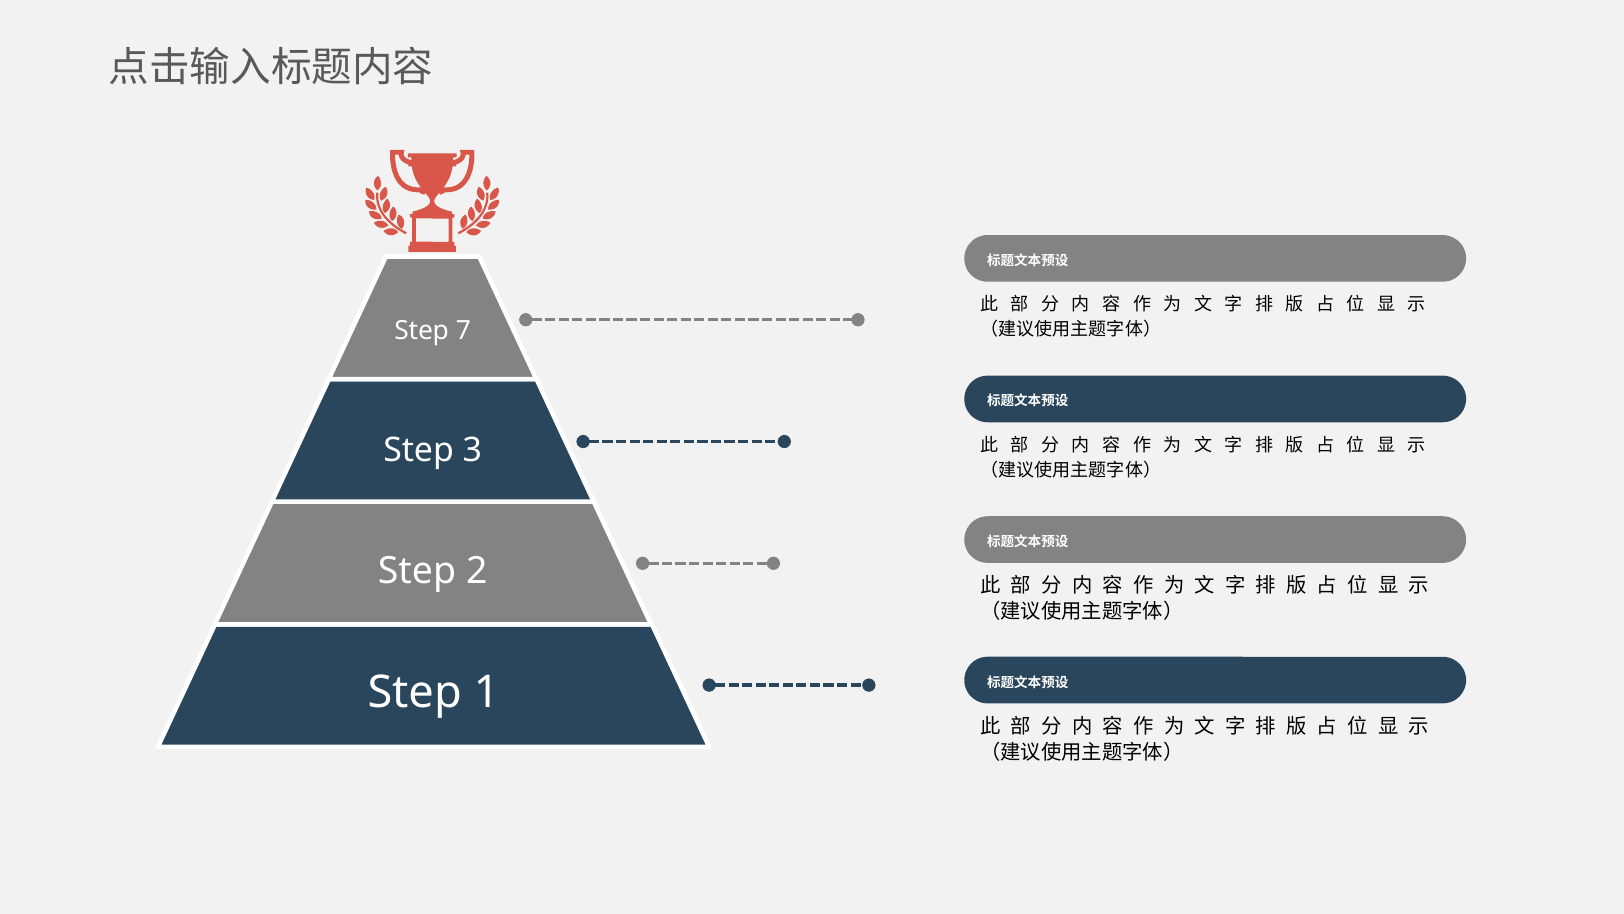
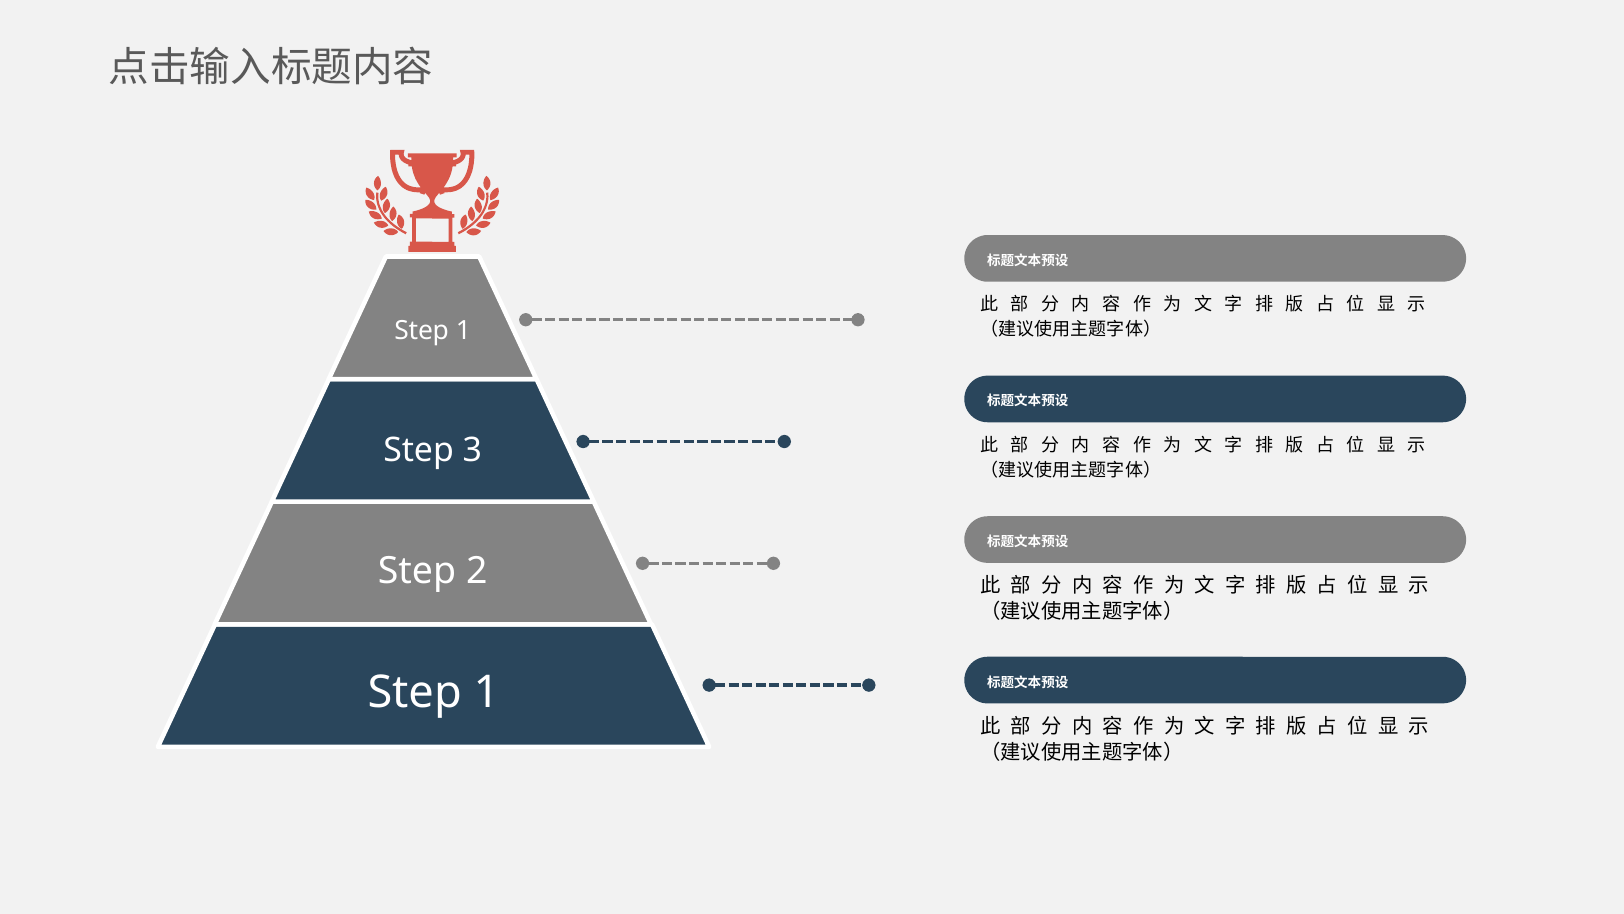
7 at (463, 331): 7 -> 1
